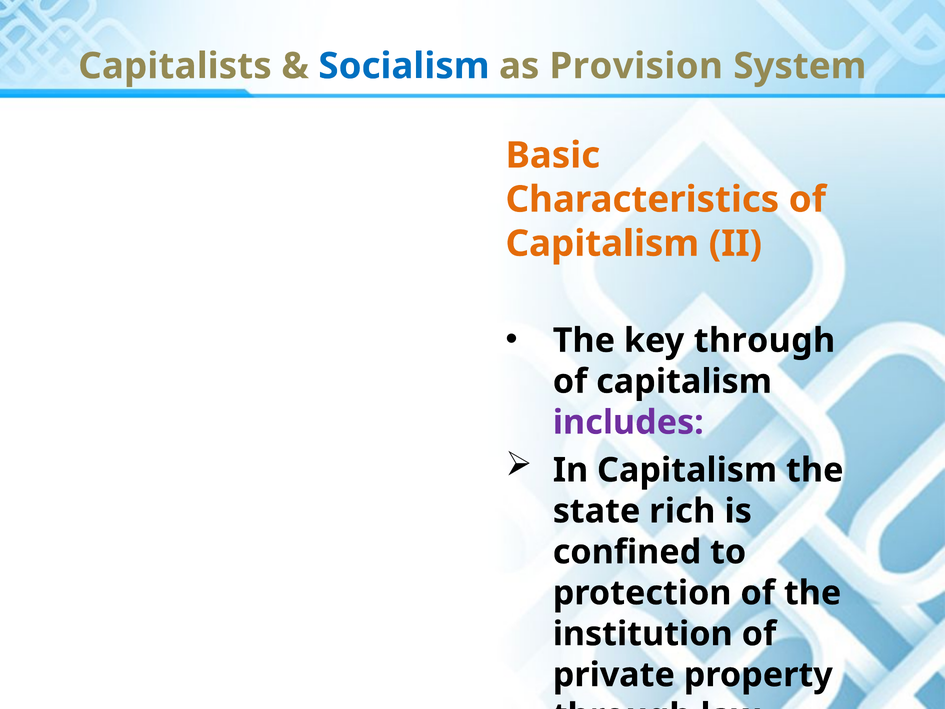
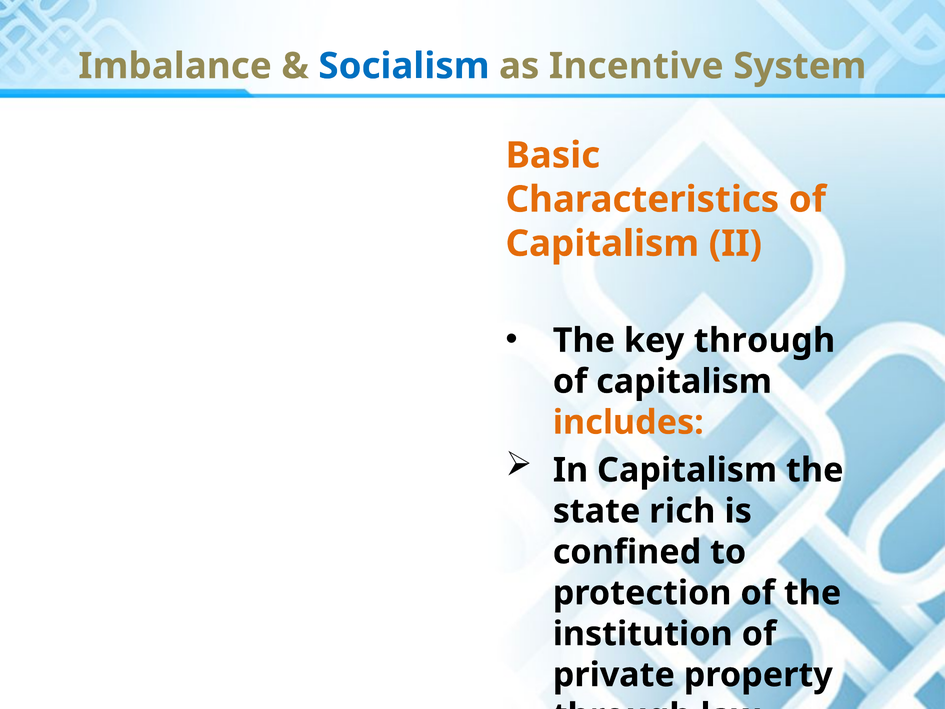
Capitalists: Capitalists -> Imbalance
Provision: Provision -> Incentive
includes colour: purple -> orange
